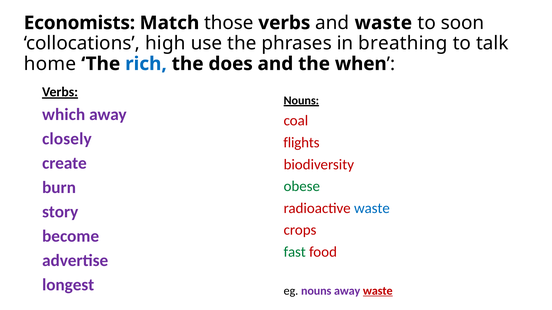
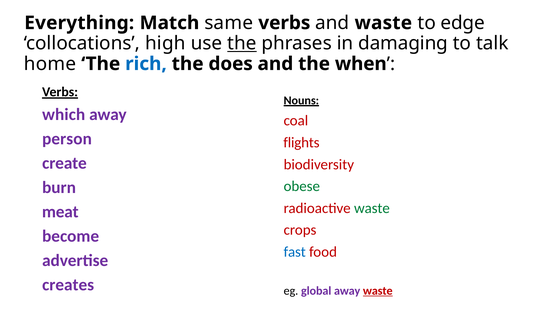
Economists: Economists -> Everything
those: those -> same
soon: soon -> edge
the at (242, 43) underline: none -> present
breathing: breathing -> damaging
closely: closely -> person
waste at (372, 208) colour: blue -> green
story: story -> meat
fast colour: green -> blue
longest: longest -> creates
eg nouns: nouns -> global
